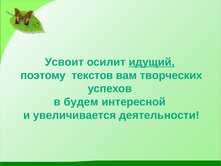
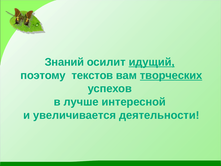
Усвоит: Усвоит -> Знаний
творческих underline: none -> present
будем: будем -> лучше
